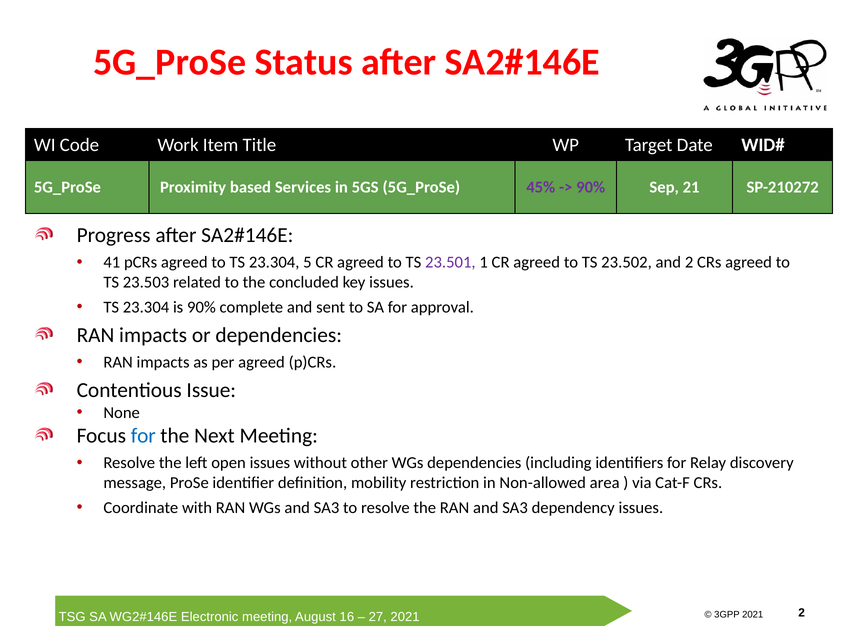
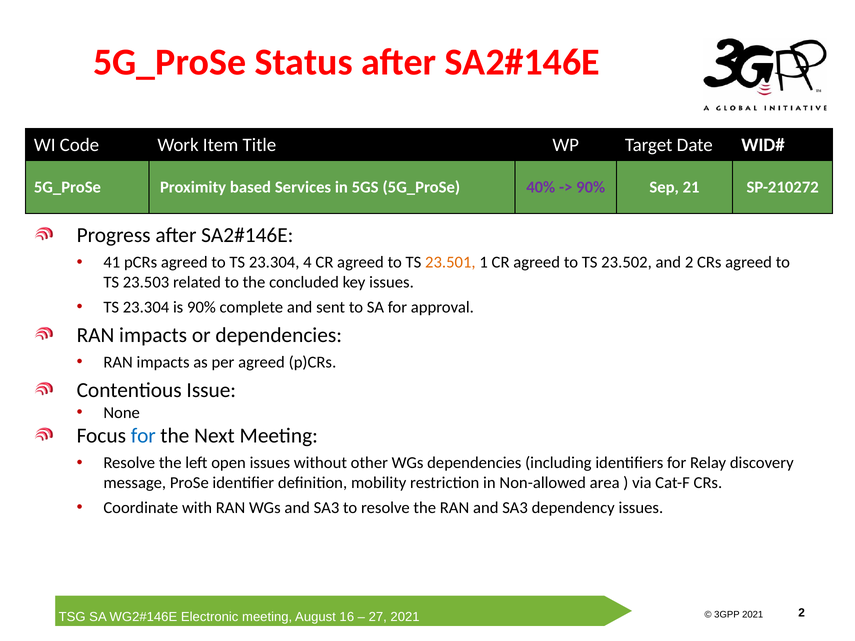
45%: 45% -> 40%
5: 5 -> 4
23.501 colour: purple -> orange
